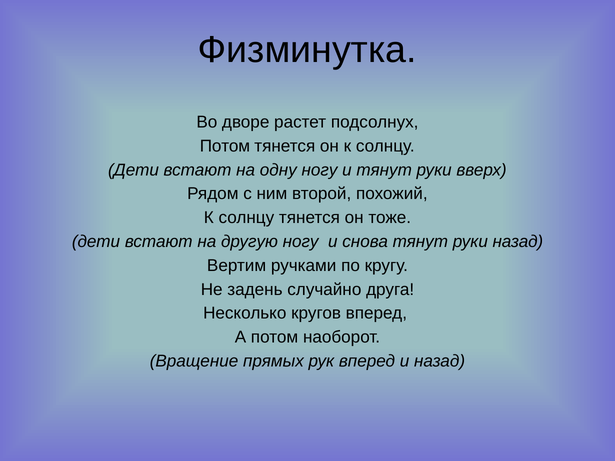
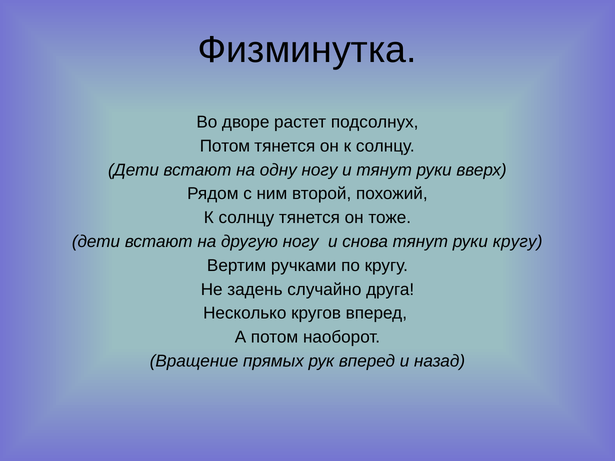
руки назад: назад -> кругу
